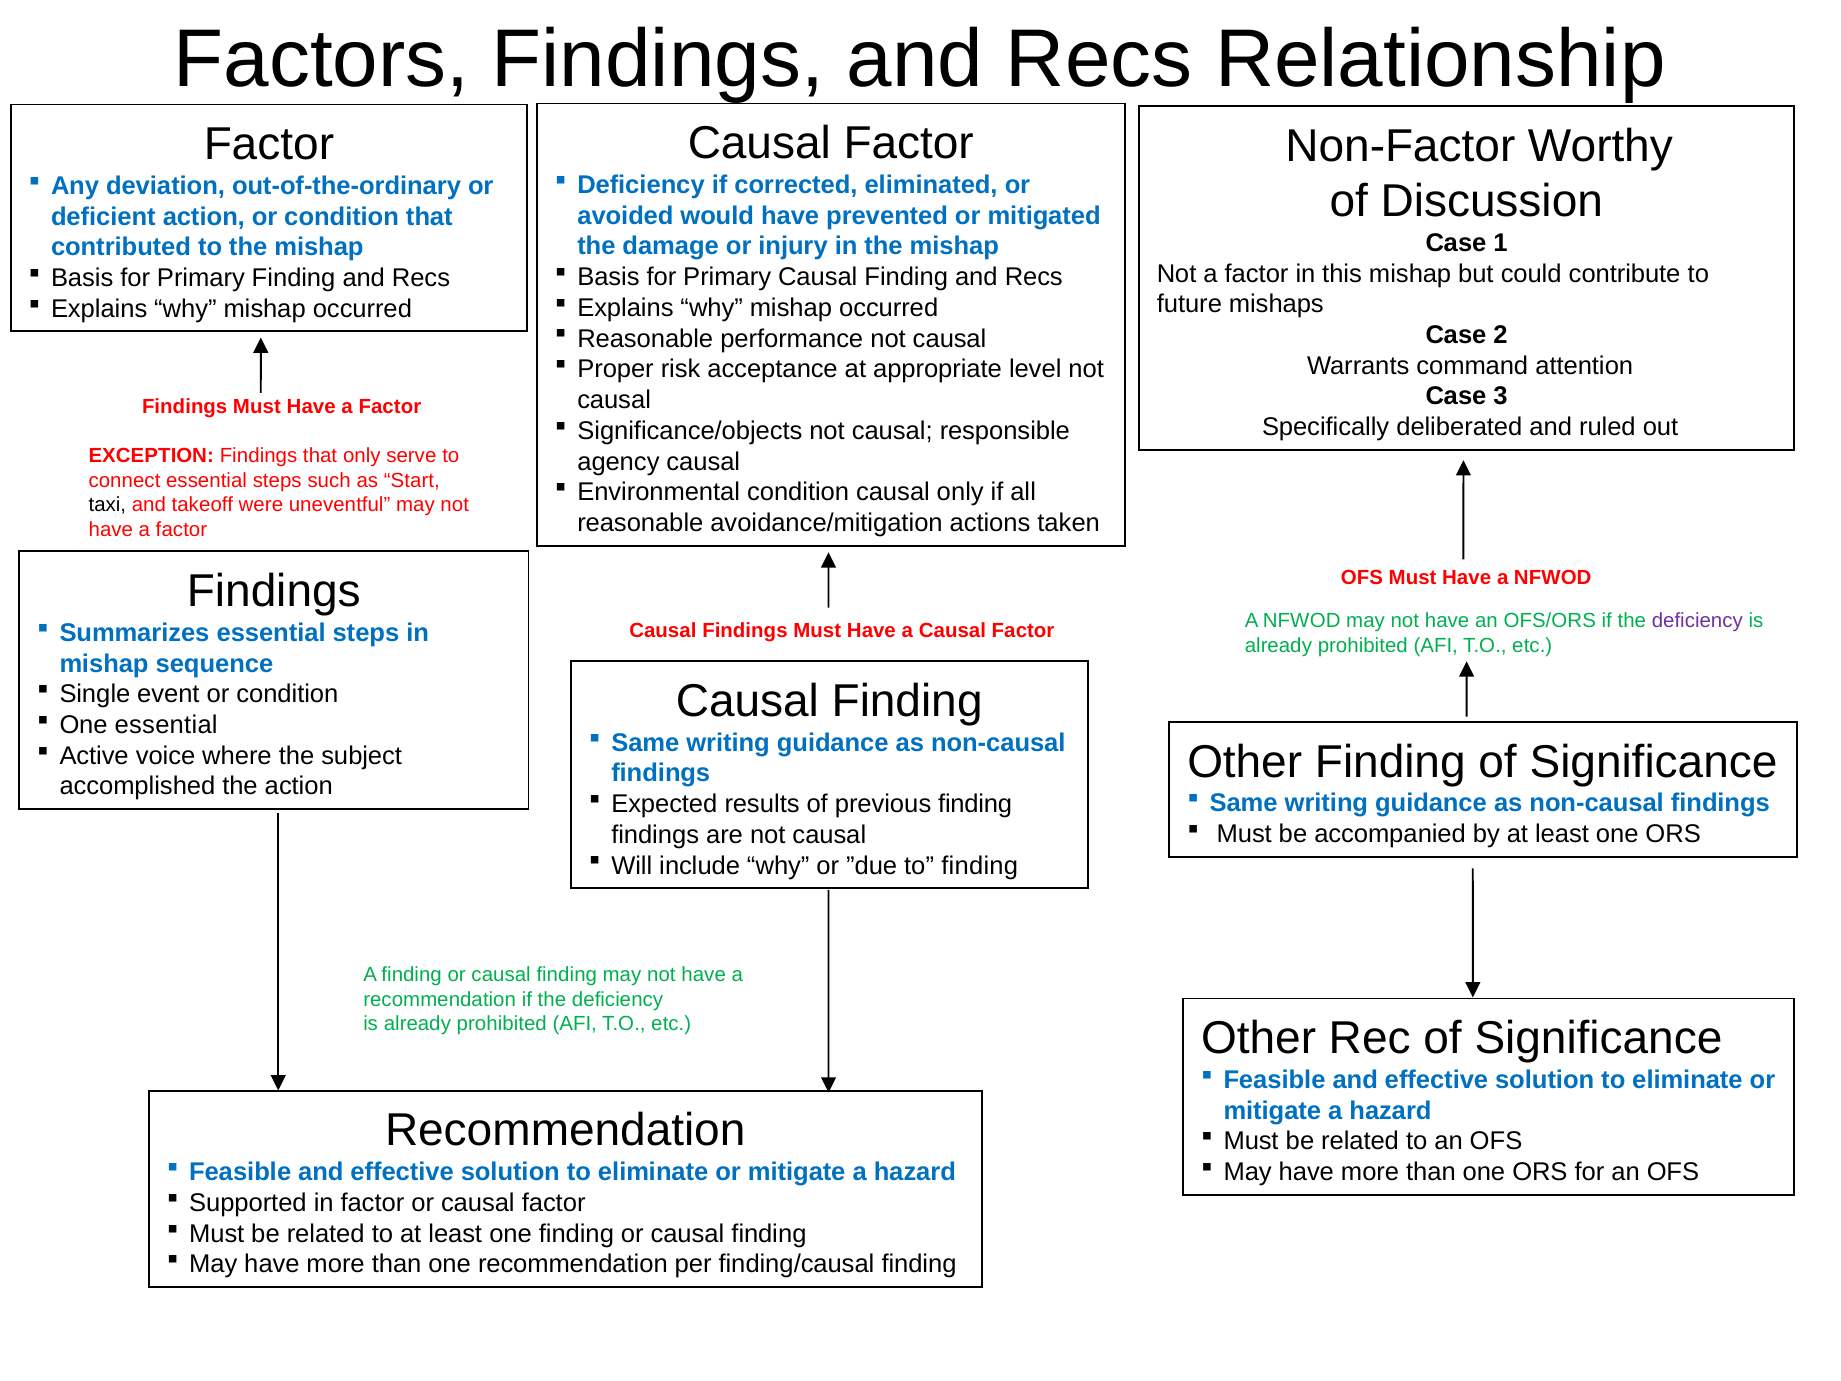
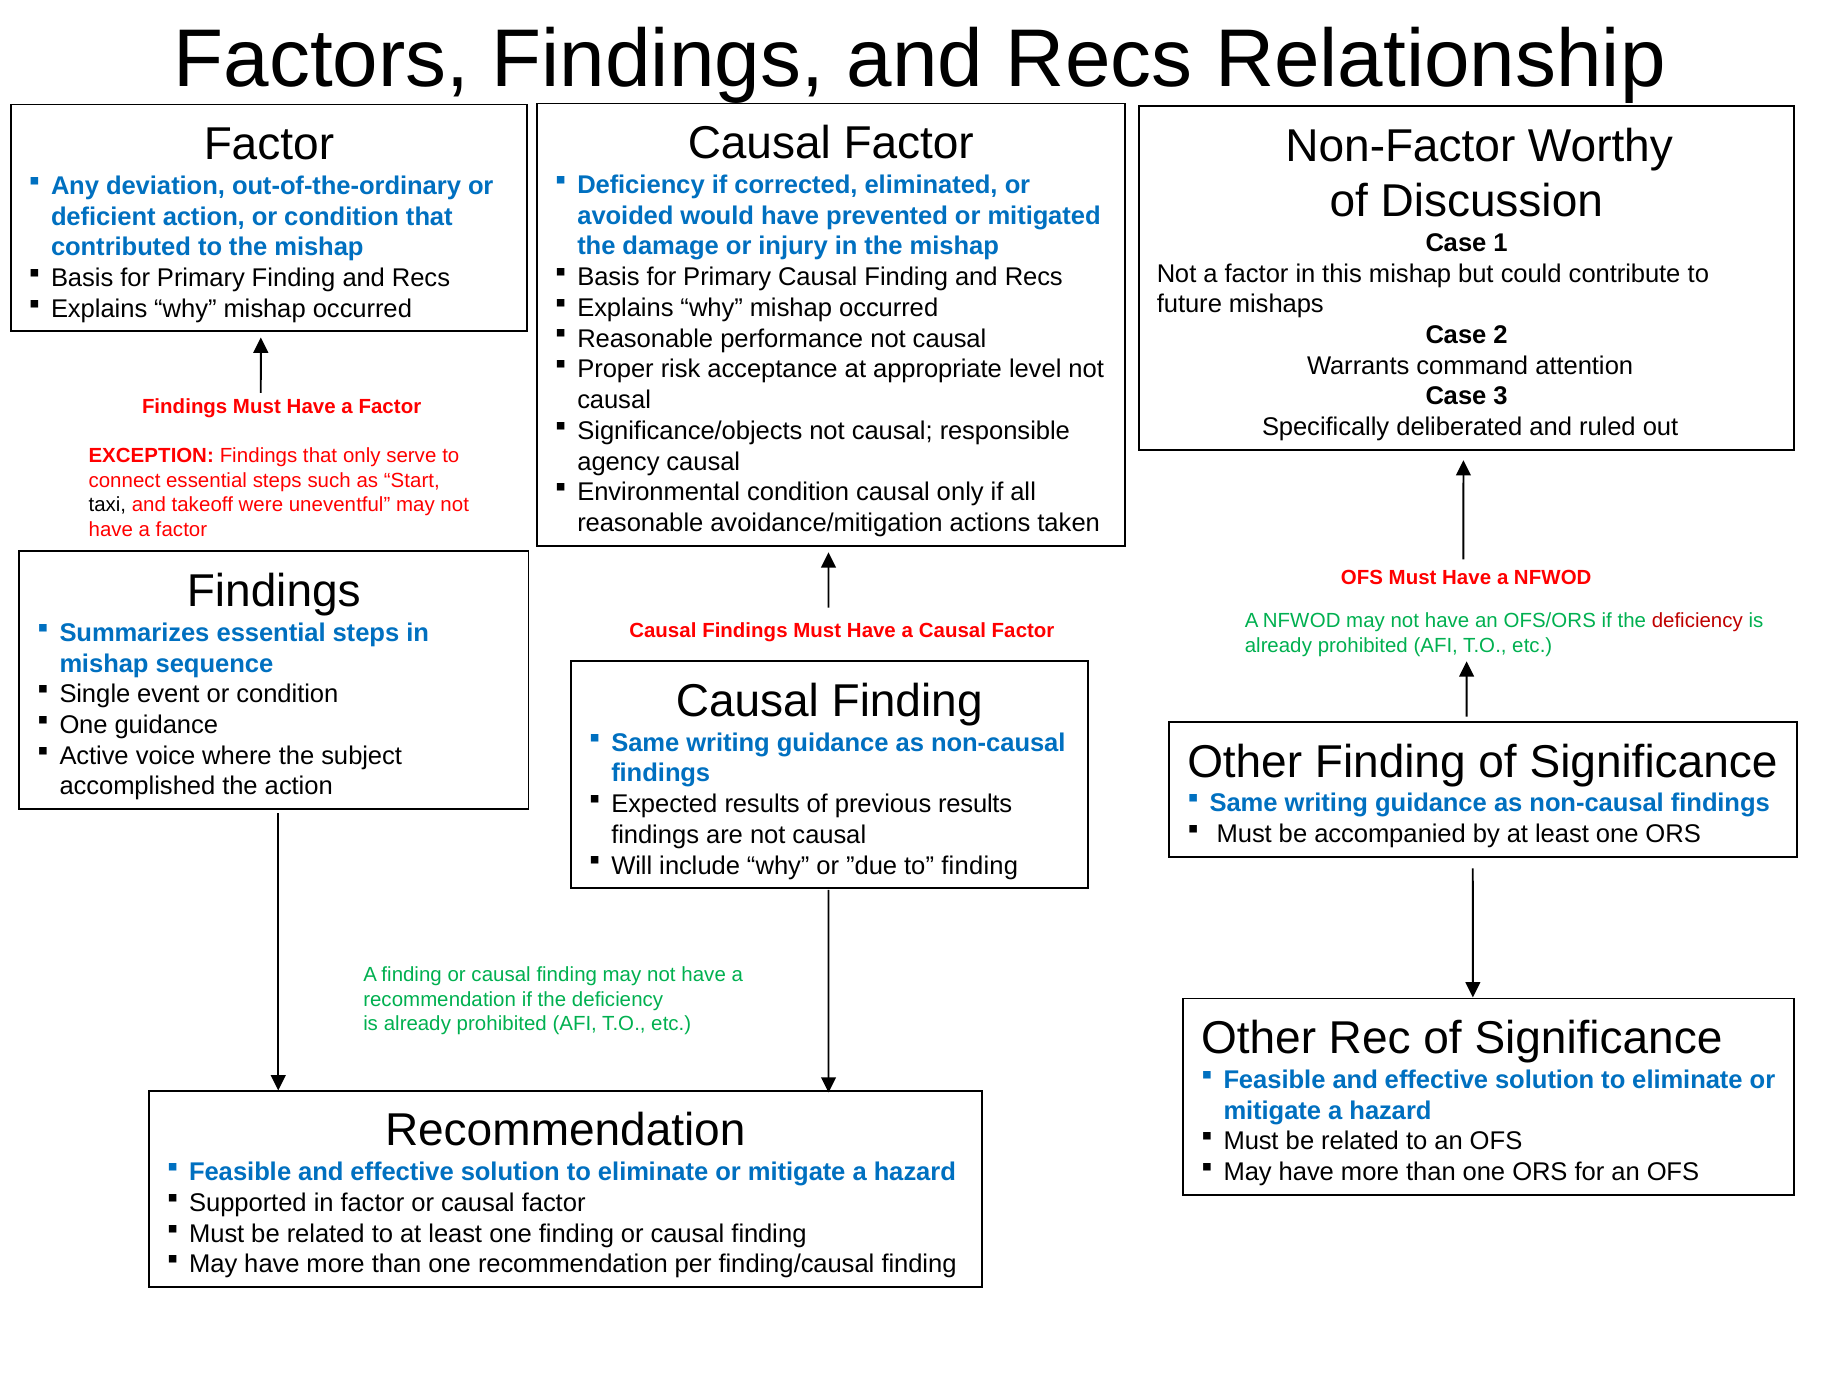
deficiency at (1697, 621) colour: purple -> red
One essential: essential -> guidance
previous finding: finding -> results
